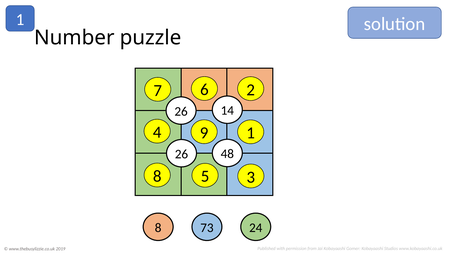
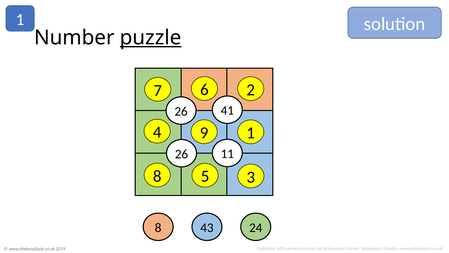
puzzle underline: none -> present
14: 14 -> 41
48: 48 -> 11
73: 73 -> 43
